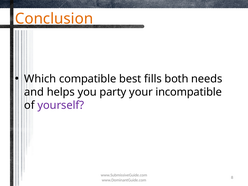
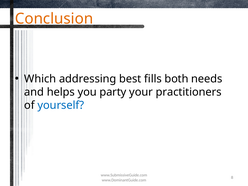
compatible: compatible -> addressing
incompatible: incompatible -> practitioners
yourself colour: purple -> blue
